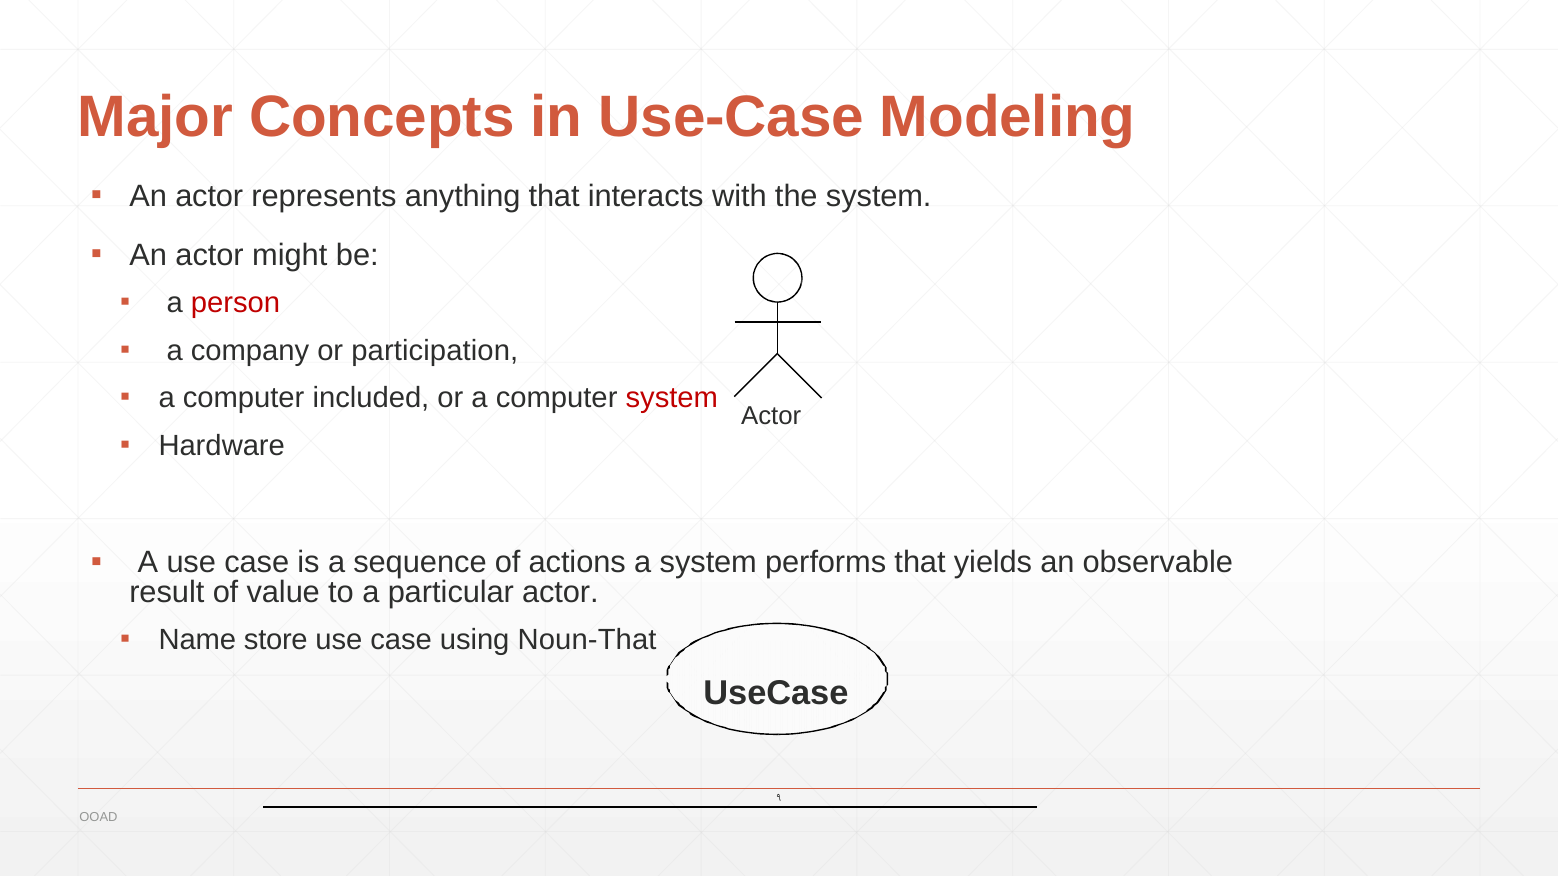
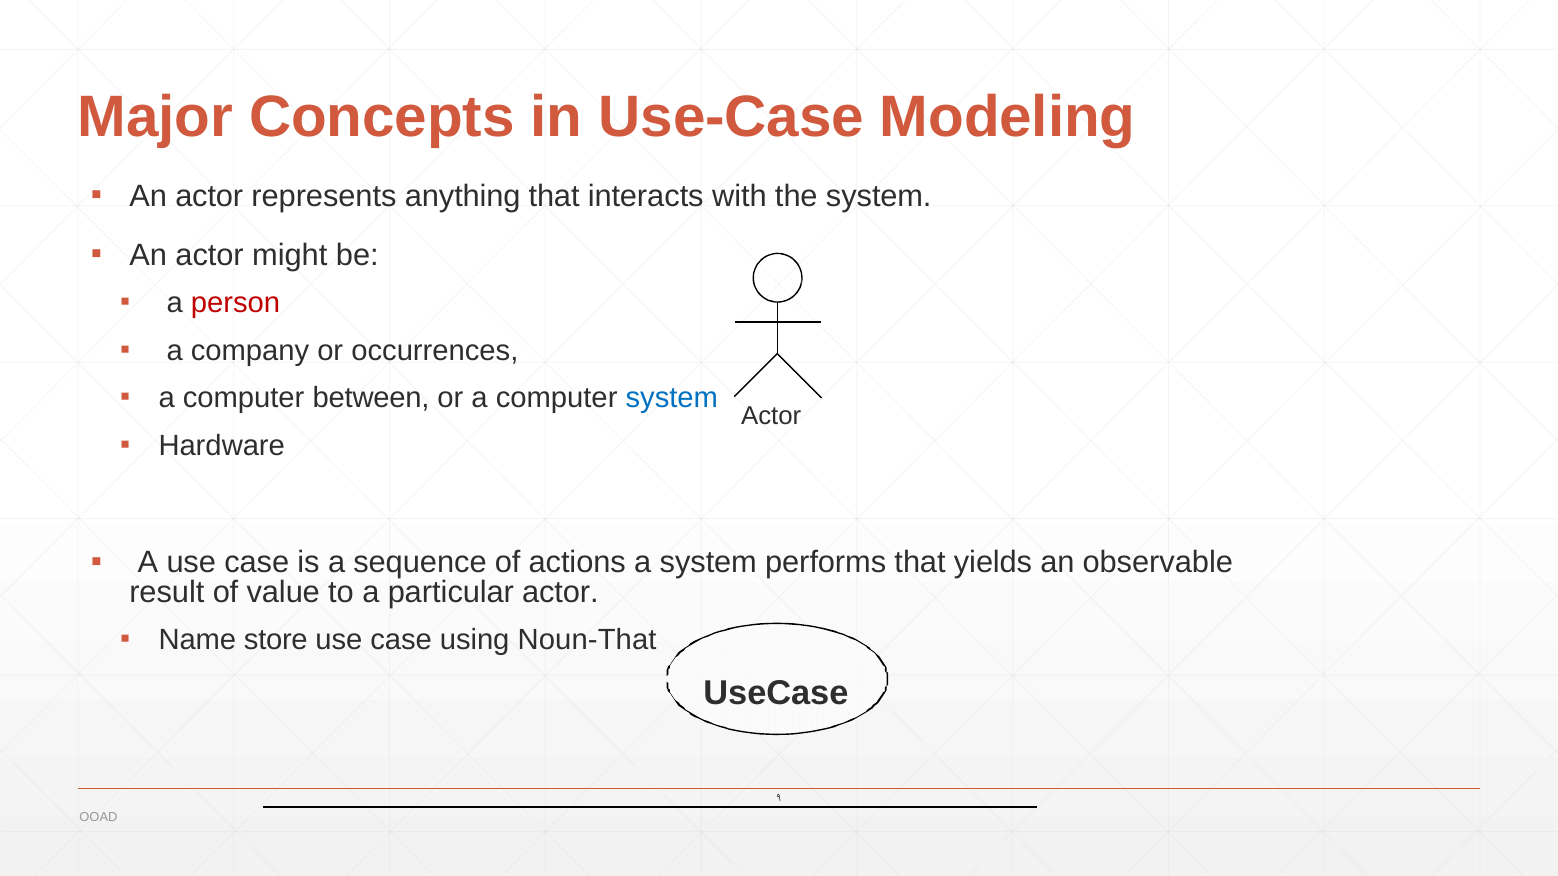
participation: participation -> occurrences
included: included -> between
system at (672, 398) colour: red -> blue
